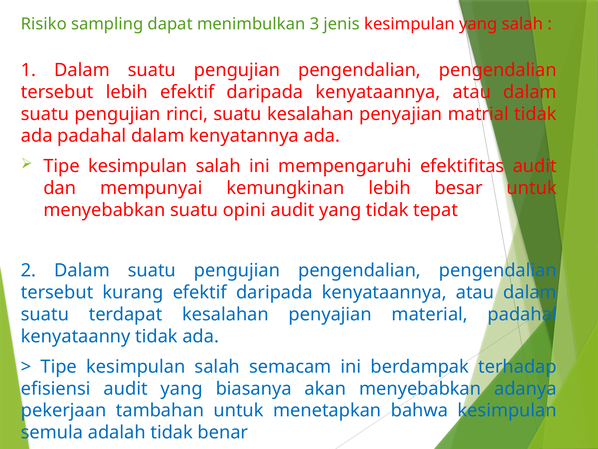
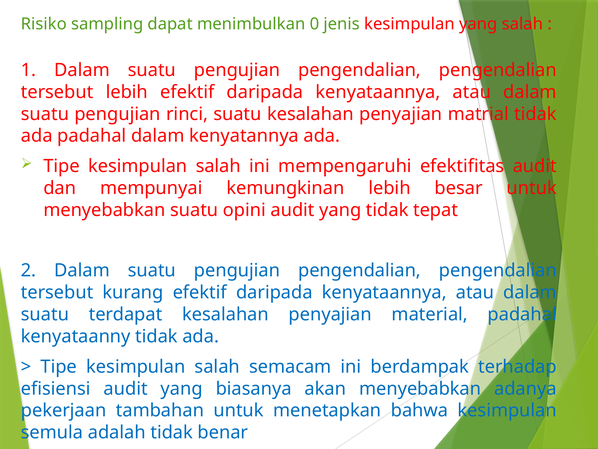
3: 3 -> 0
